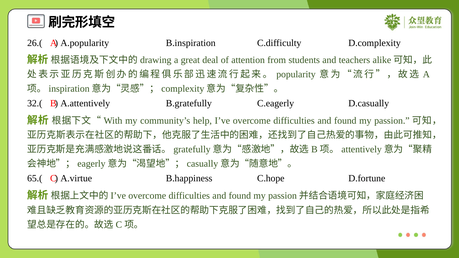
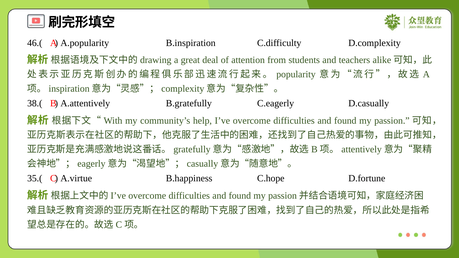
26.(: 26.( -> 46.(
32.(: 32.( -> 38.(
65.(: 65.( -> 35.(
